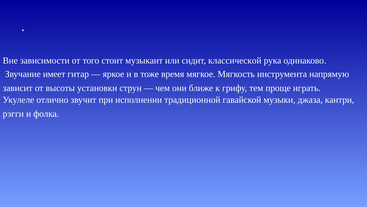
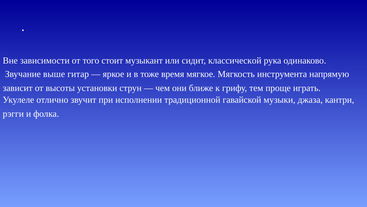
имеет: имеет -> выше
